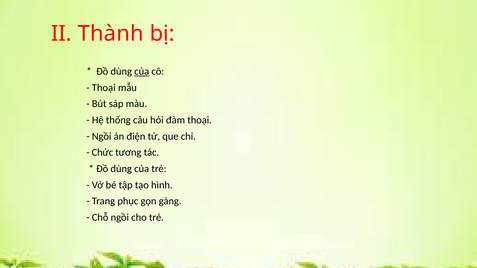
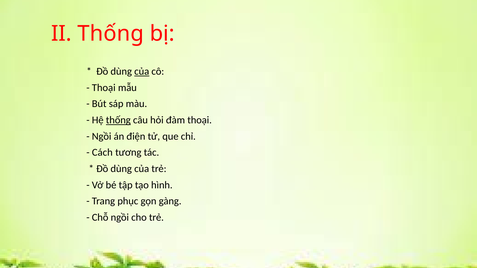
II Thành: Thành -> Thống
thống at (118, 120) underline: none -> present
Chức: Chức -> Cách
